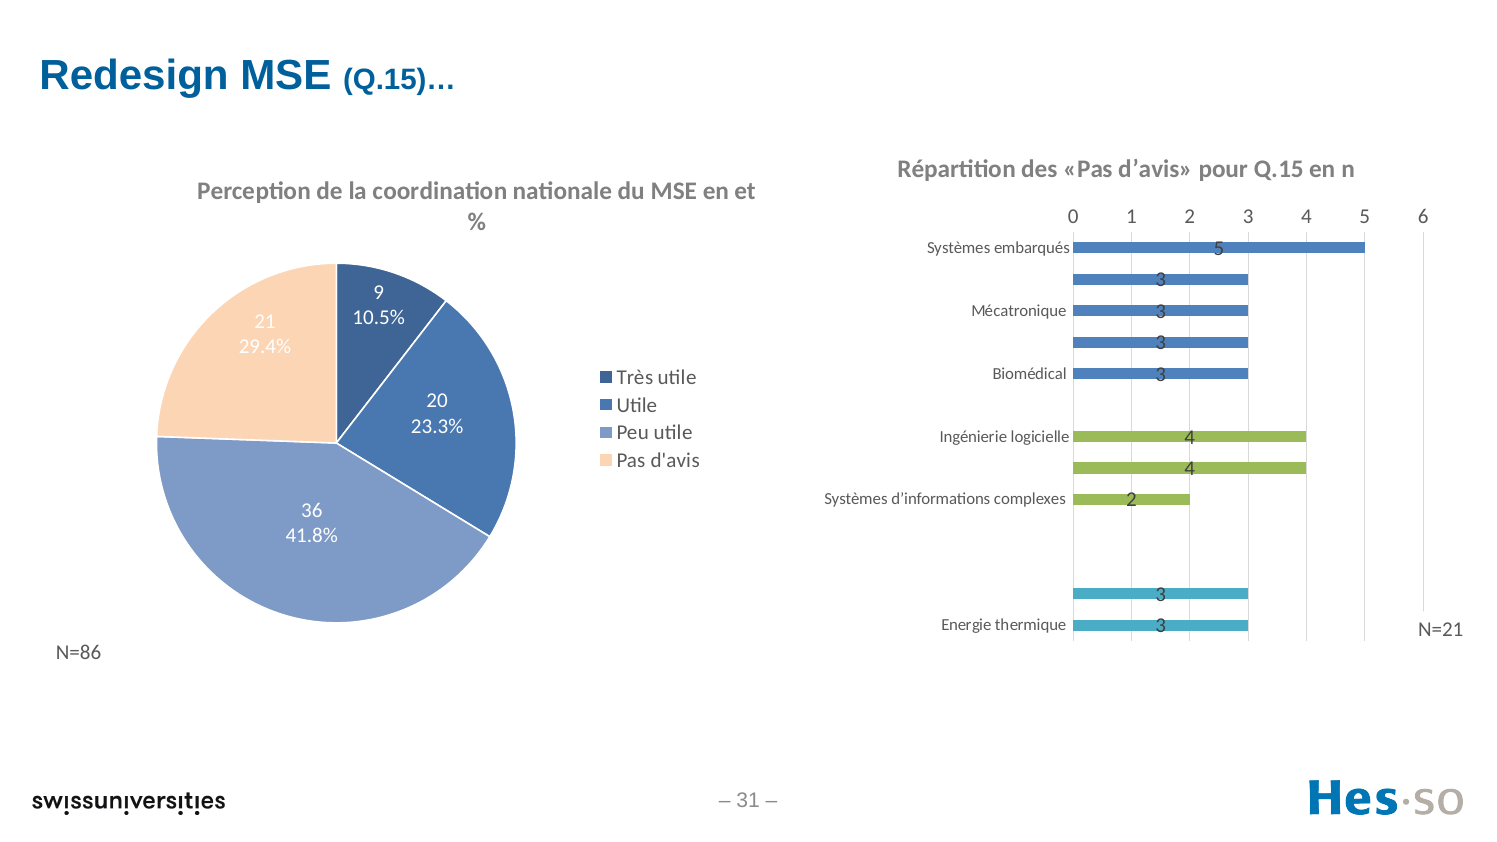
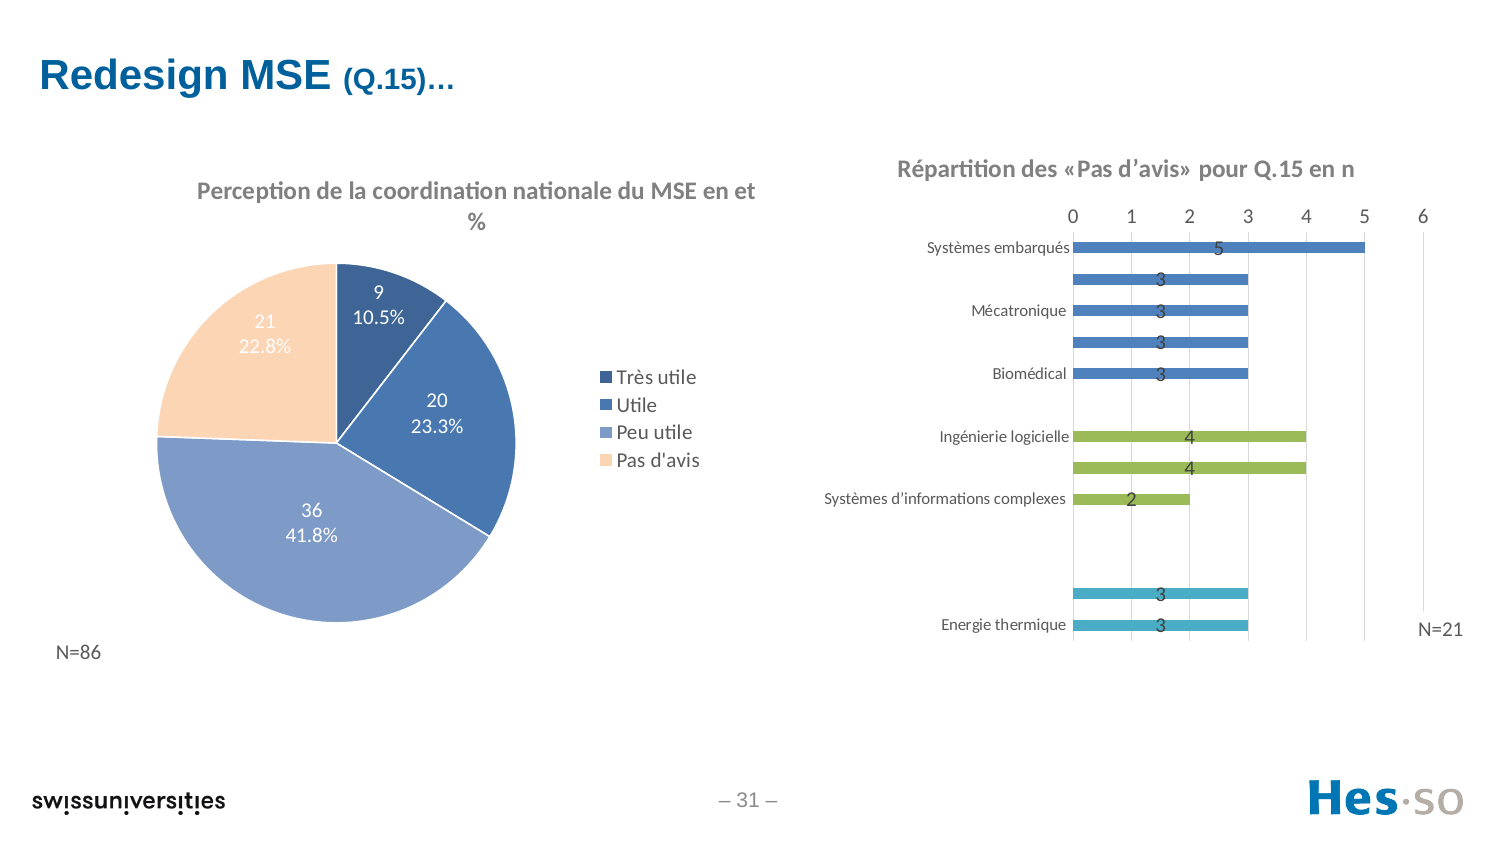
29.4%: 29.4% -> 22.8%
